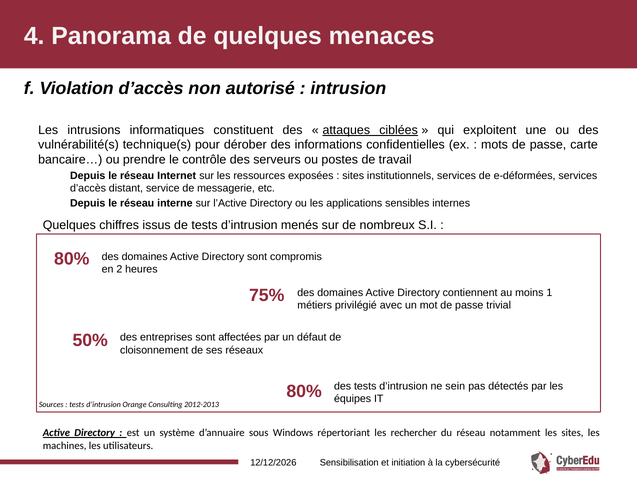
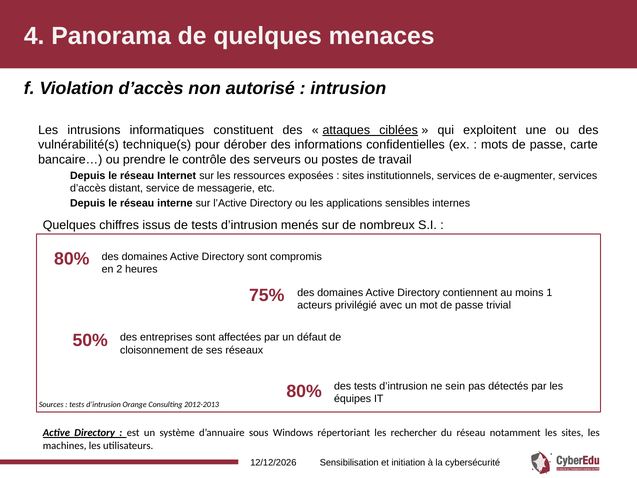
e-déformées: e-déformées -> e-augmenter
métiers: métiers -> acteurs
